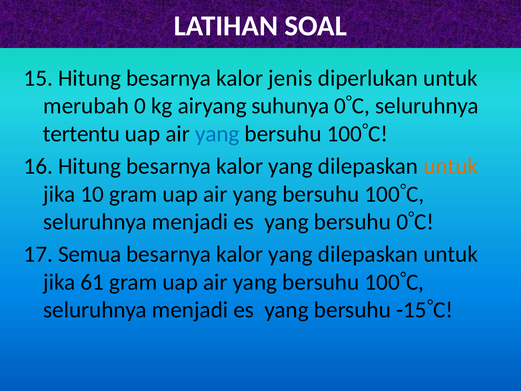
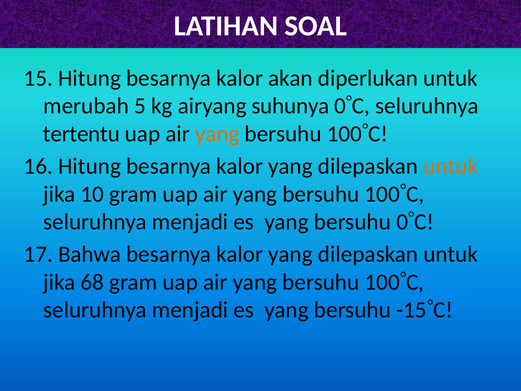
jenis: jenis -> akan
0: 0 -> 5
yang at (217, 134) colour: blue -> orange
Semua: Semua -> Bahwa
61: 61 -> 68
